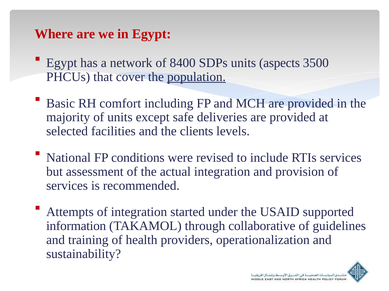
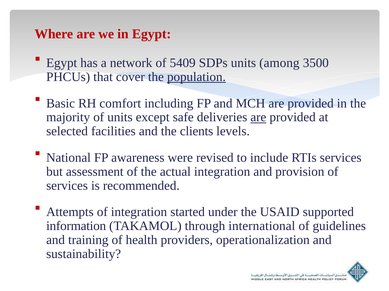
8400: 8400 -> 5409
aspects: aspects -> among
are at (258, 118) underline: none -> present
conditions: conditions -> awareness
collaborative: collaborative -> international
